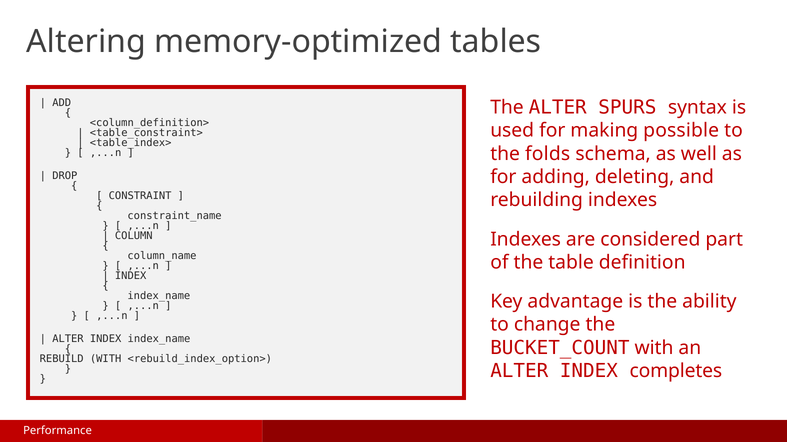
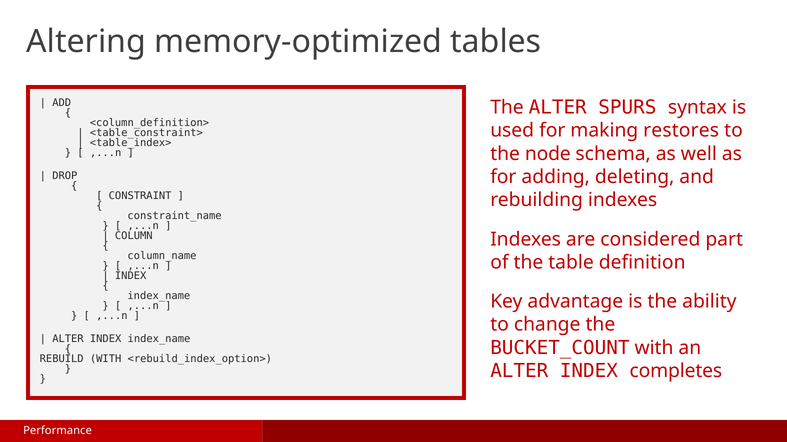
possible: possible -> restores
folds: folds -> node
